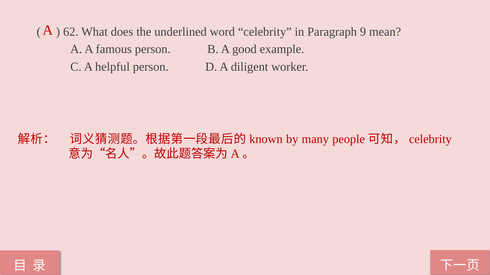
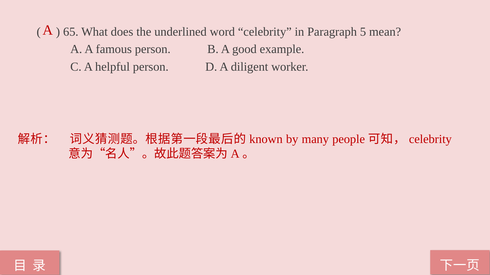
62: 62 -> 65
9: 9 -> 5
